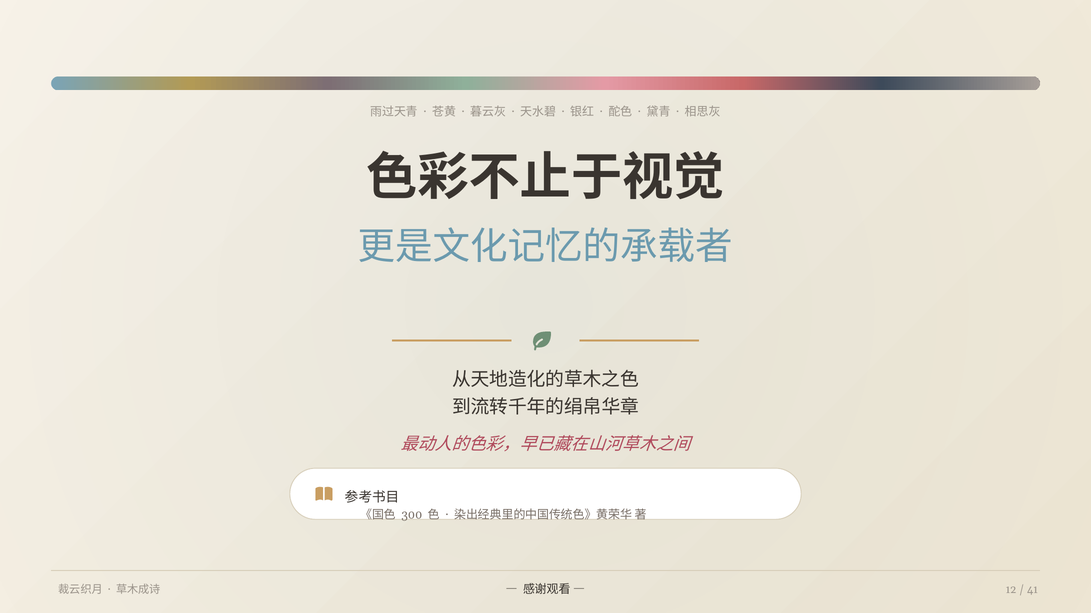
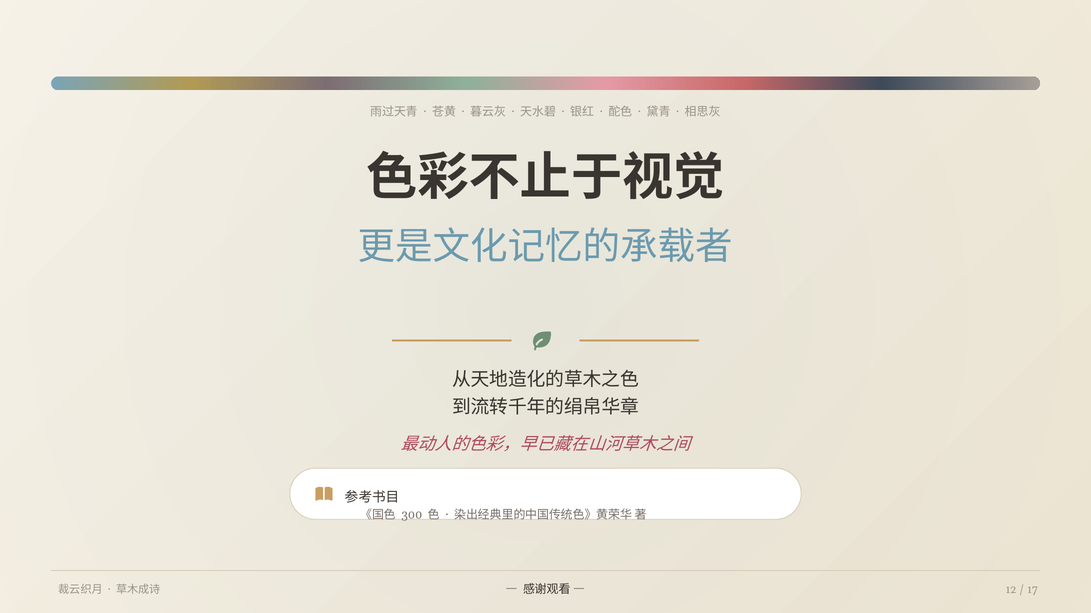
41: 41 -> 17
